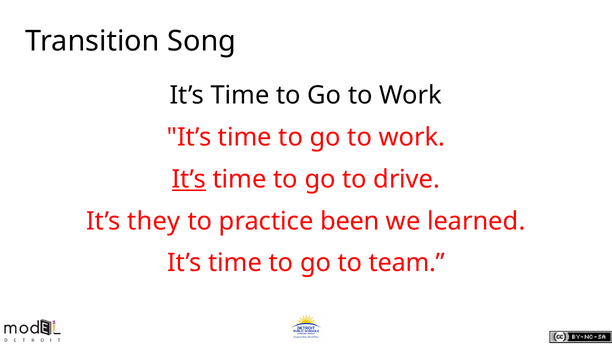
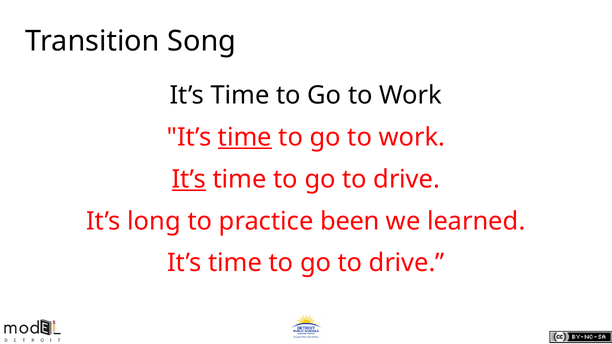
time at (245, 137) underline: none -> present
they: they -> long
team at (407, 263): team -> drive
